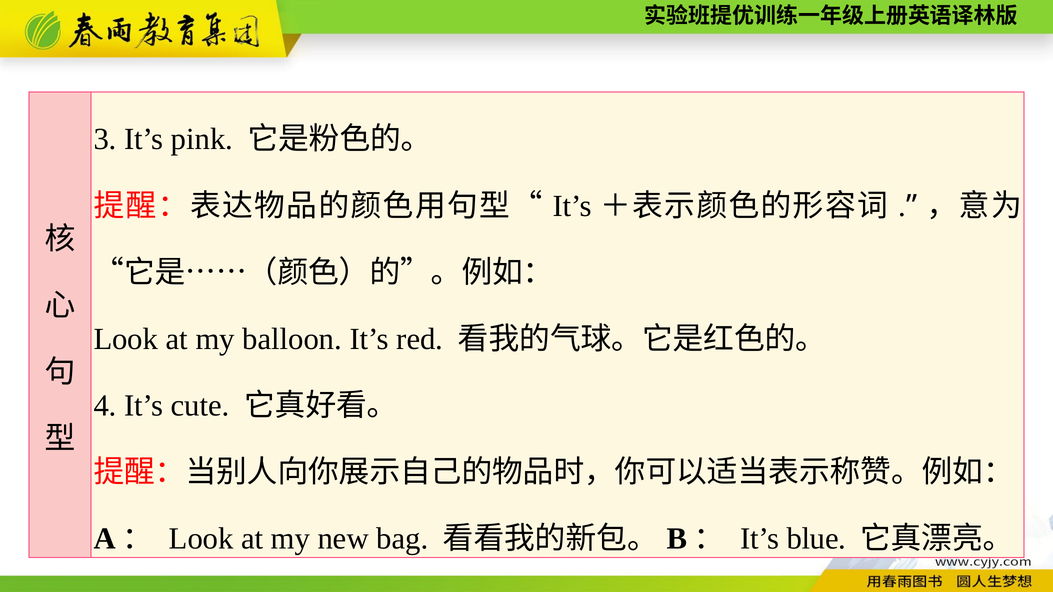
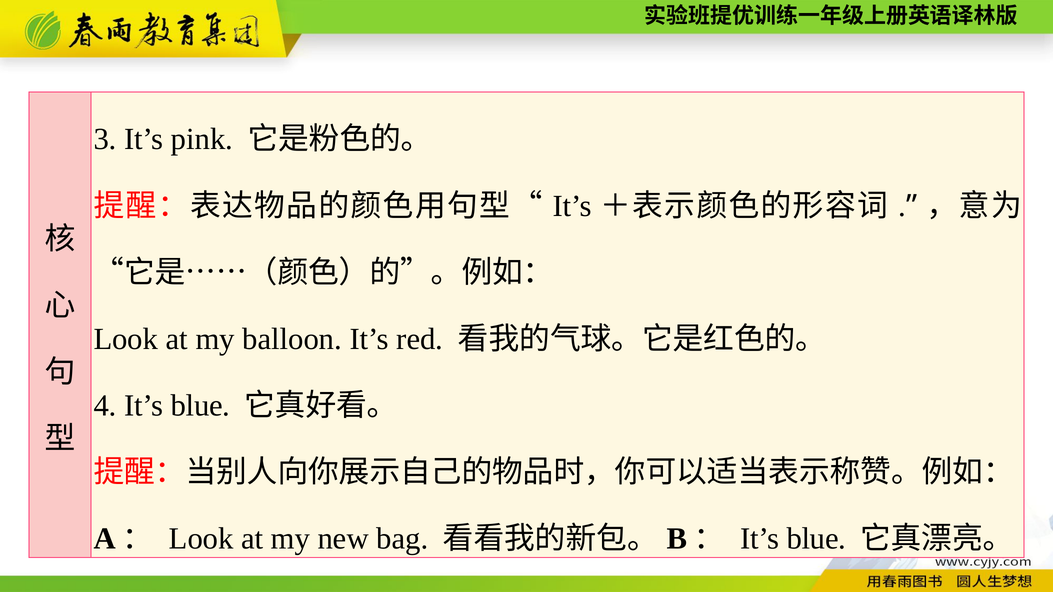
4 It’s cute: cute -> blue
